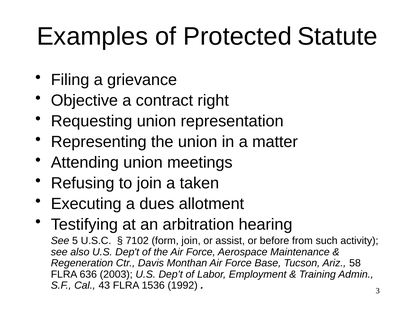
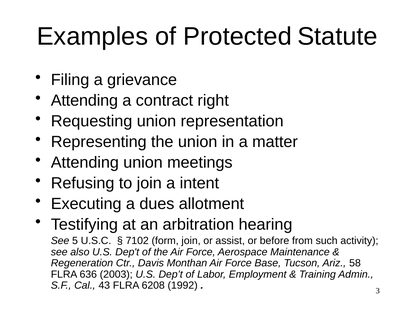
Objective at (84, 101): Objective -> Attending
taken: taken -> intent
1536: 1536 -> 6208
